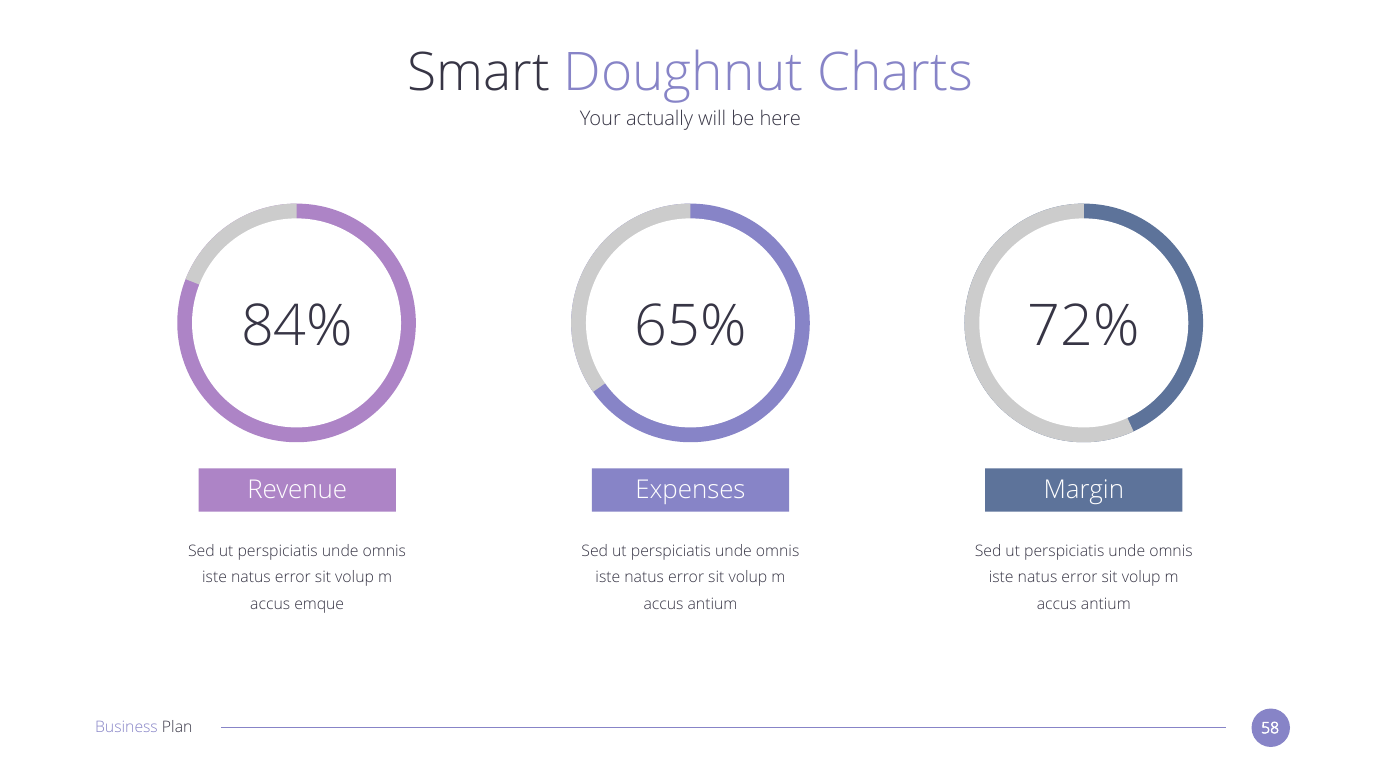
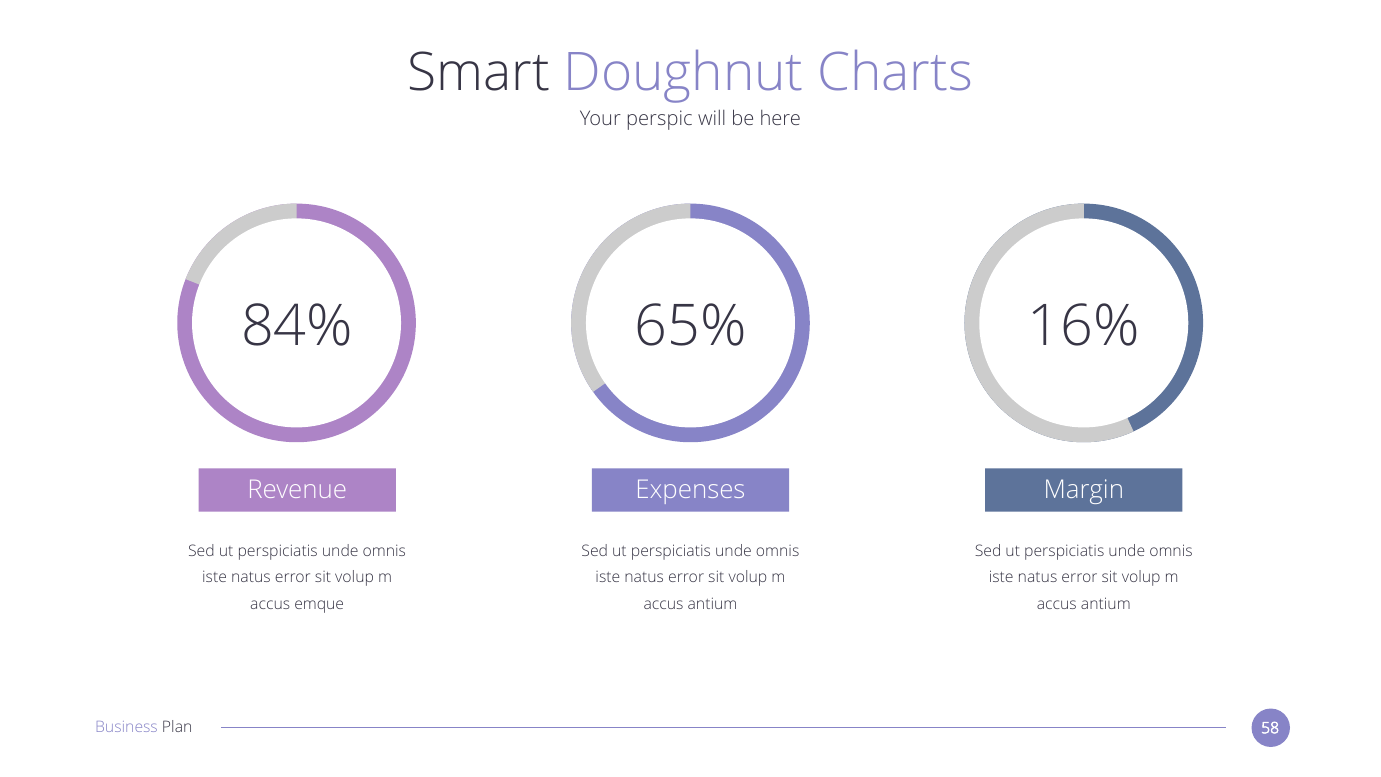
actually: actually -> perspic
72%: 72% -> 16%
